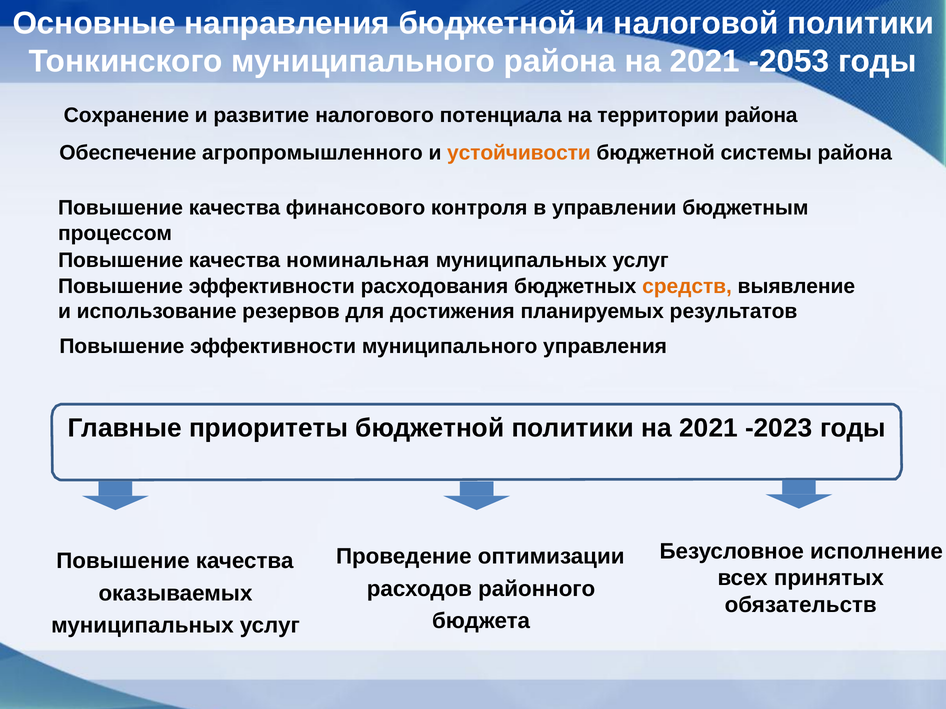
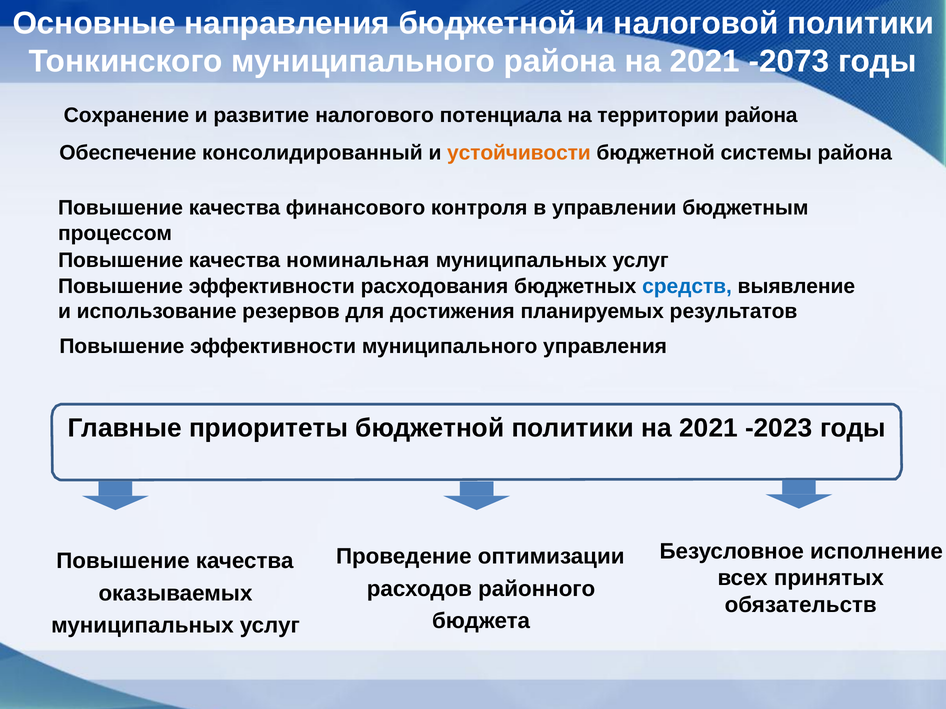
-2053: -2053 -> -2073
агропромышленного: агропромышленного -> консолидированный
средств colour: orange -> blue
